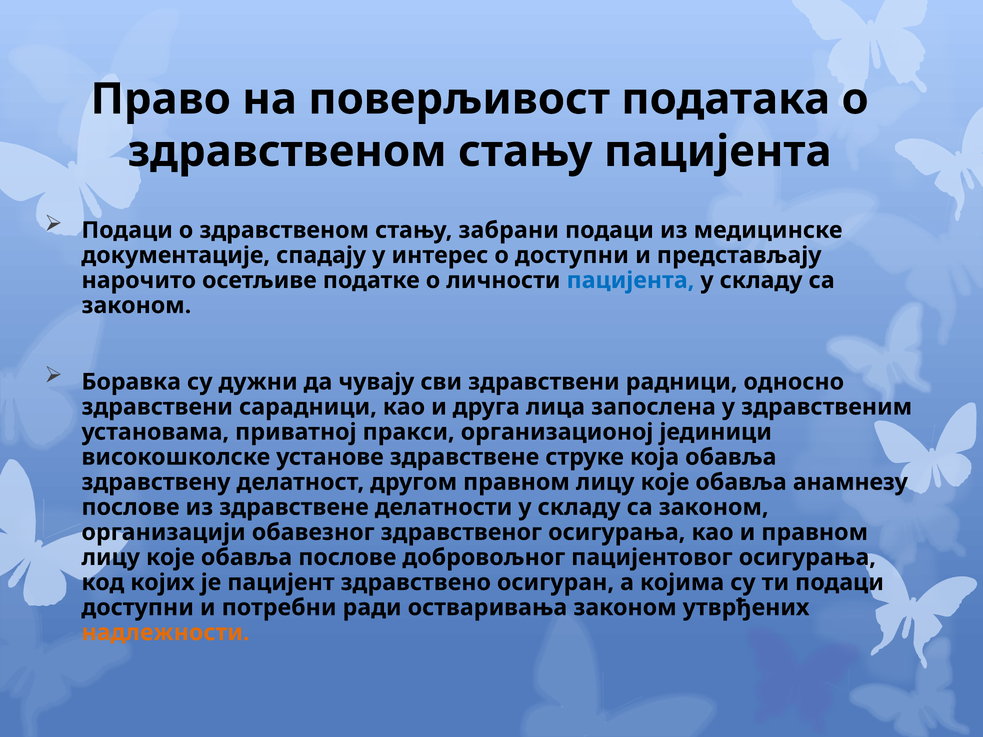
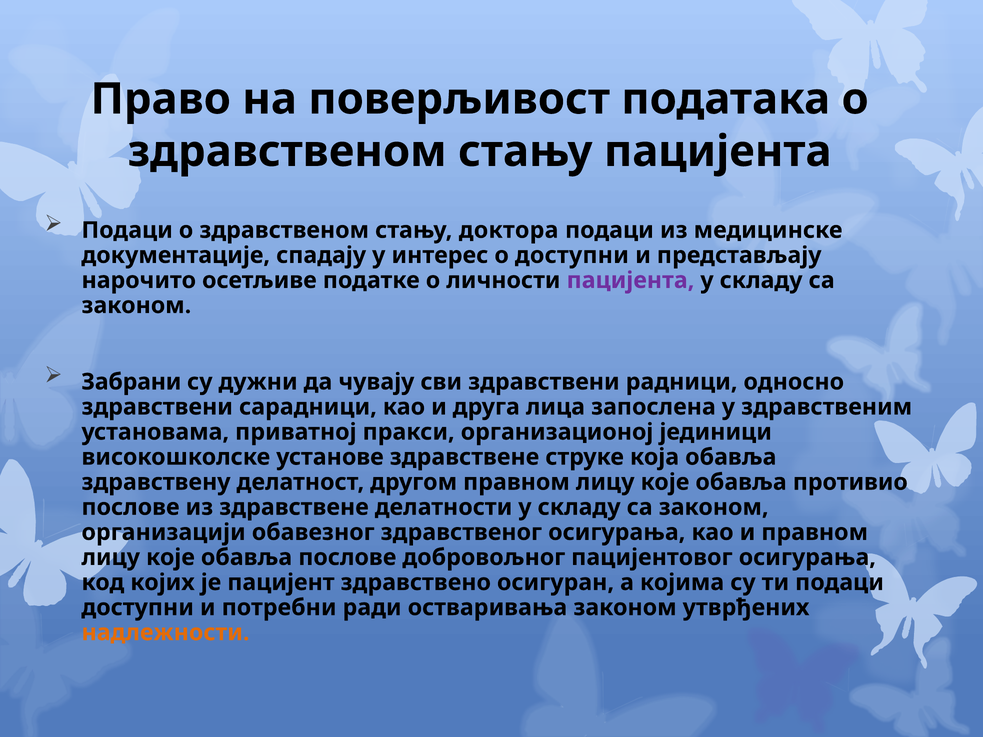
забрани: забрани -> доктора
пацијента at (630, 280) colour: blue -> purple
Боравка: Боравка -> Забрани
анамнезу: анамнезу -> противио
